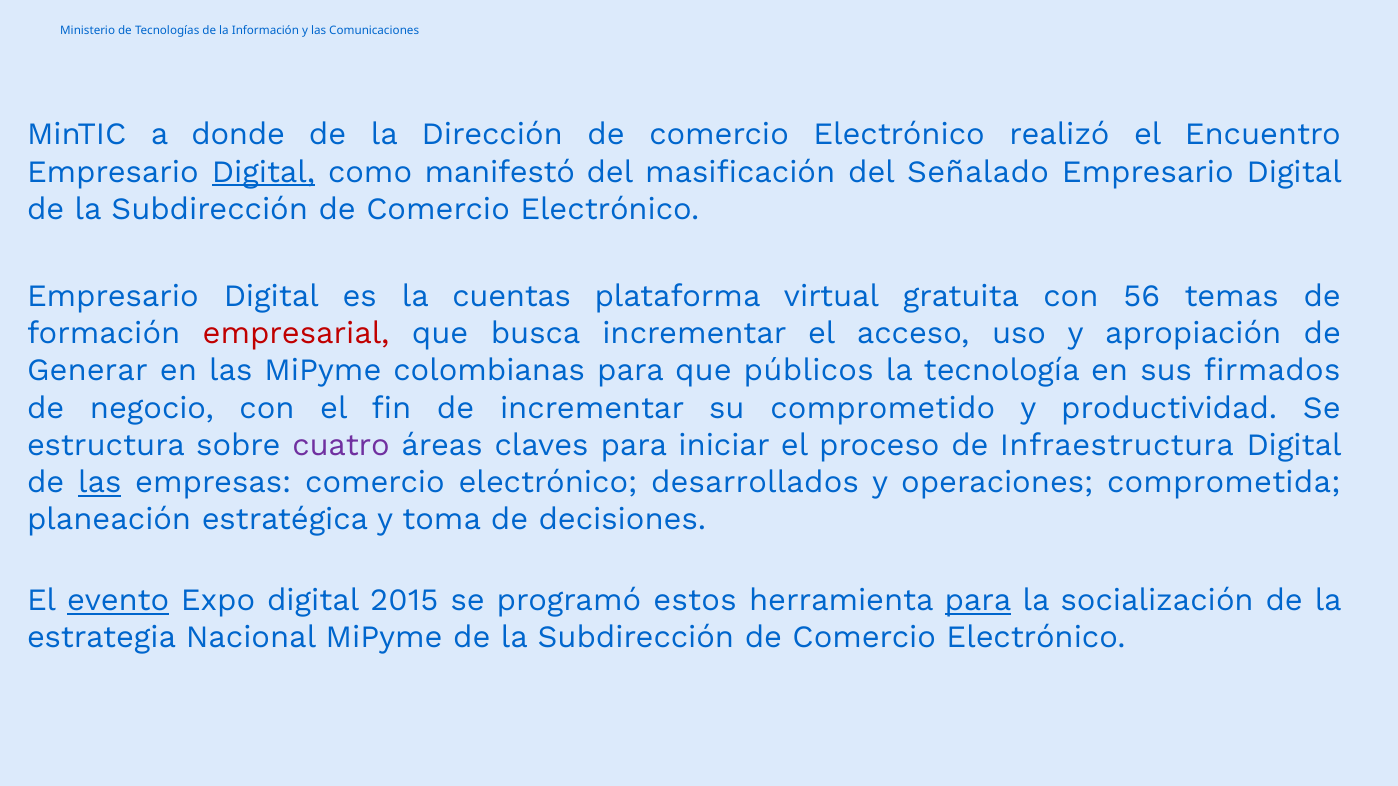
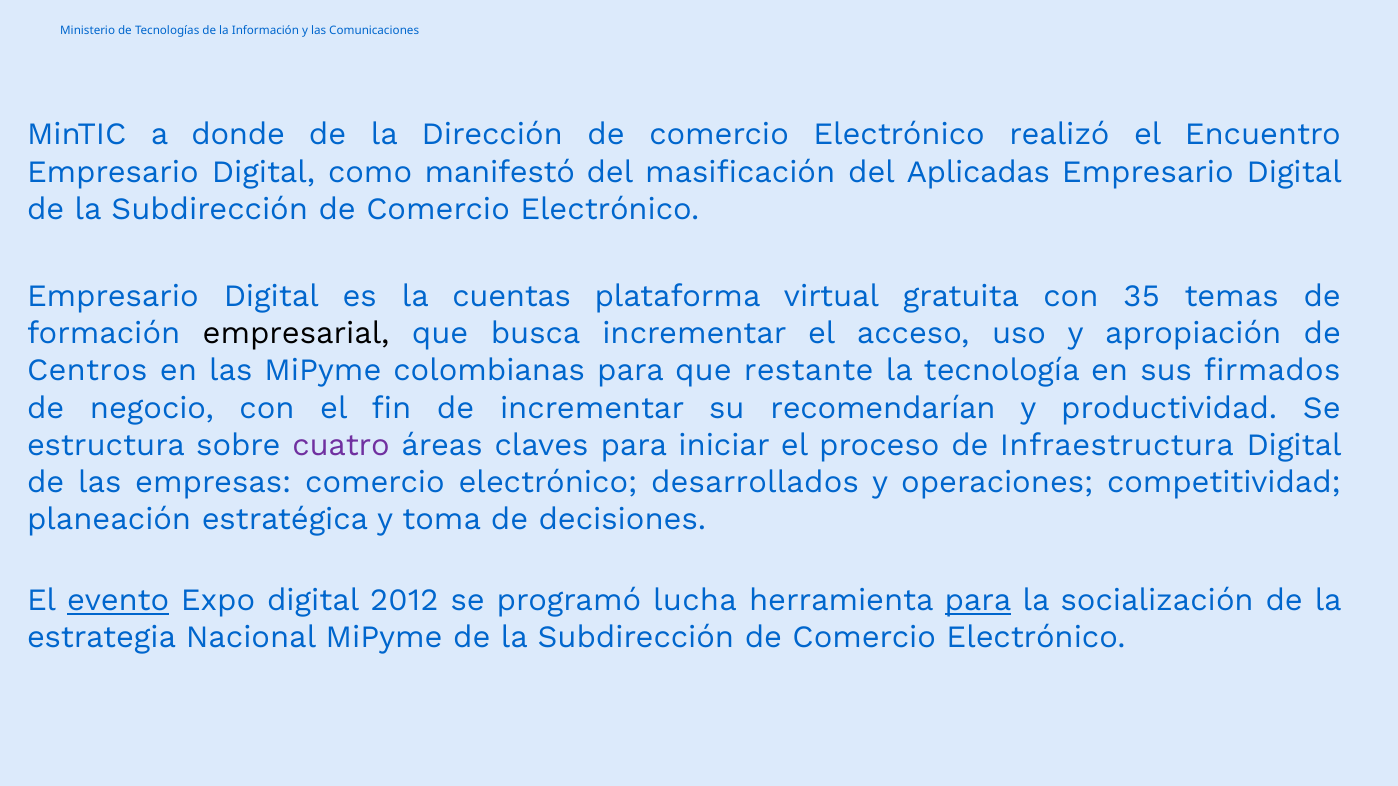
Digital at (264, 172) underline: present -> none
Señalado: Señalado -> Aplicadas
56: 56 -> 35
empresarial colour: red -> black
Generar: Generar -> Centros
públicos: públicos -> restante
comprometido: comprometido -> recomendarían
las at (100, 483) underline: present -> none
comprometida: comprometida -> competitividad
2015: 2015 -> 2012
estos: estos -> lucha
